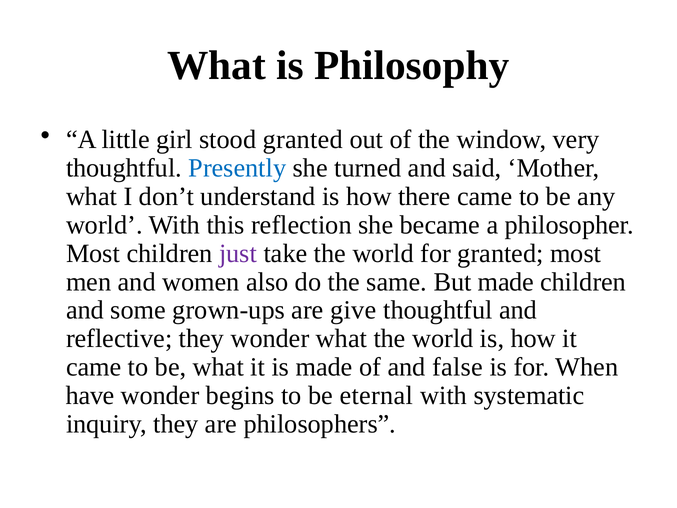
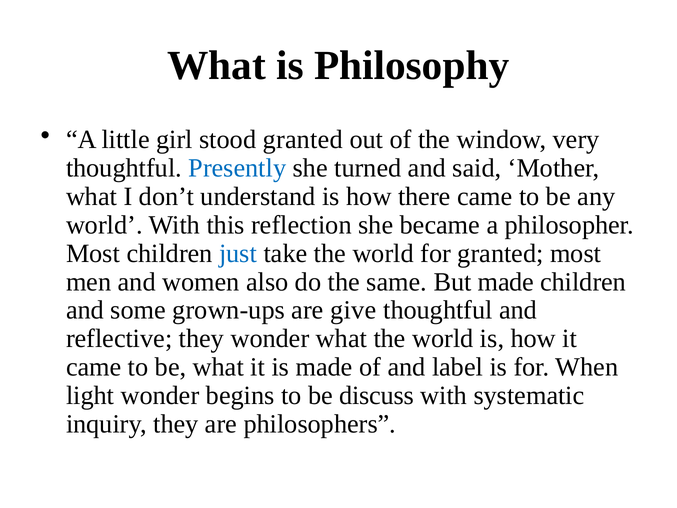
just colour: purple -> blue
false: false -> label
have: have -> light
eternal: eternal -> discuss
